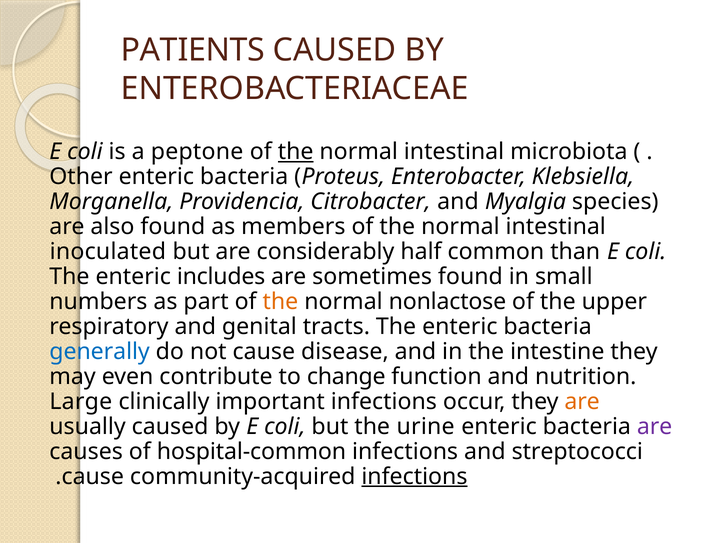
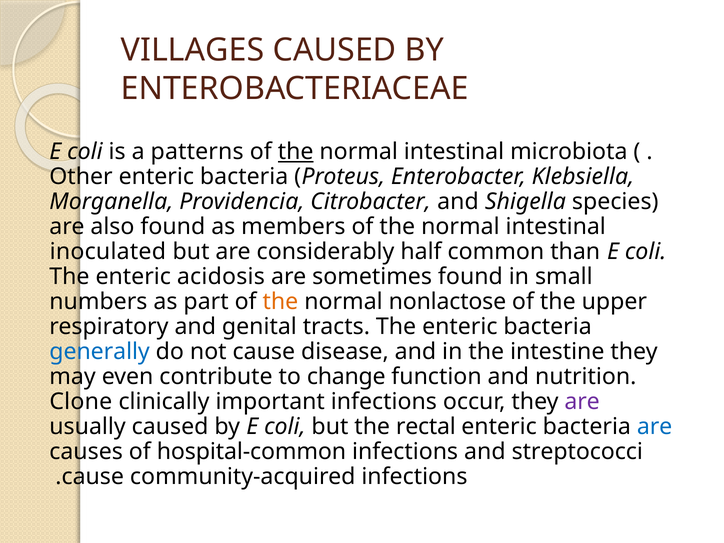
PATIENTS: PATIENTS -> VILLAGES
peptone: peptone -> patterns
Myalgia: Myalgia -> Shigella
includes: includes -> acidosis
Large: Large -> Clone
are at (582, 401) colour: orange -> purple
urine: urine -> rectal
are at (655, 426) colour: purple -> blue
infections at (414, 476) underline: present -> none
